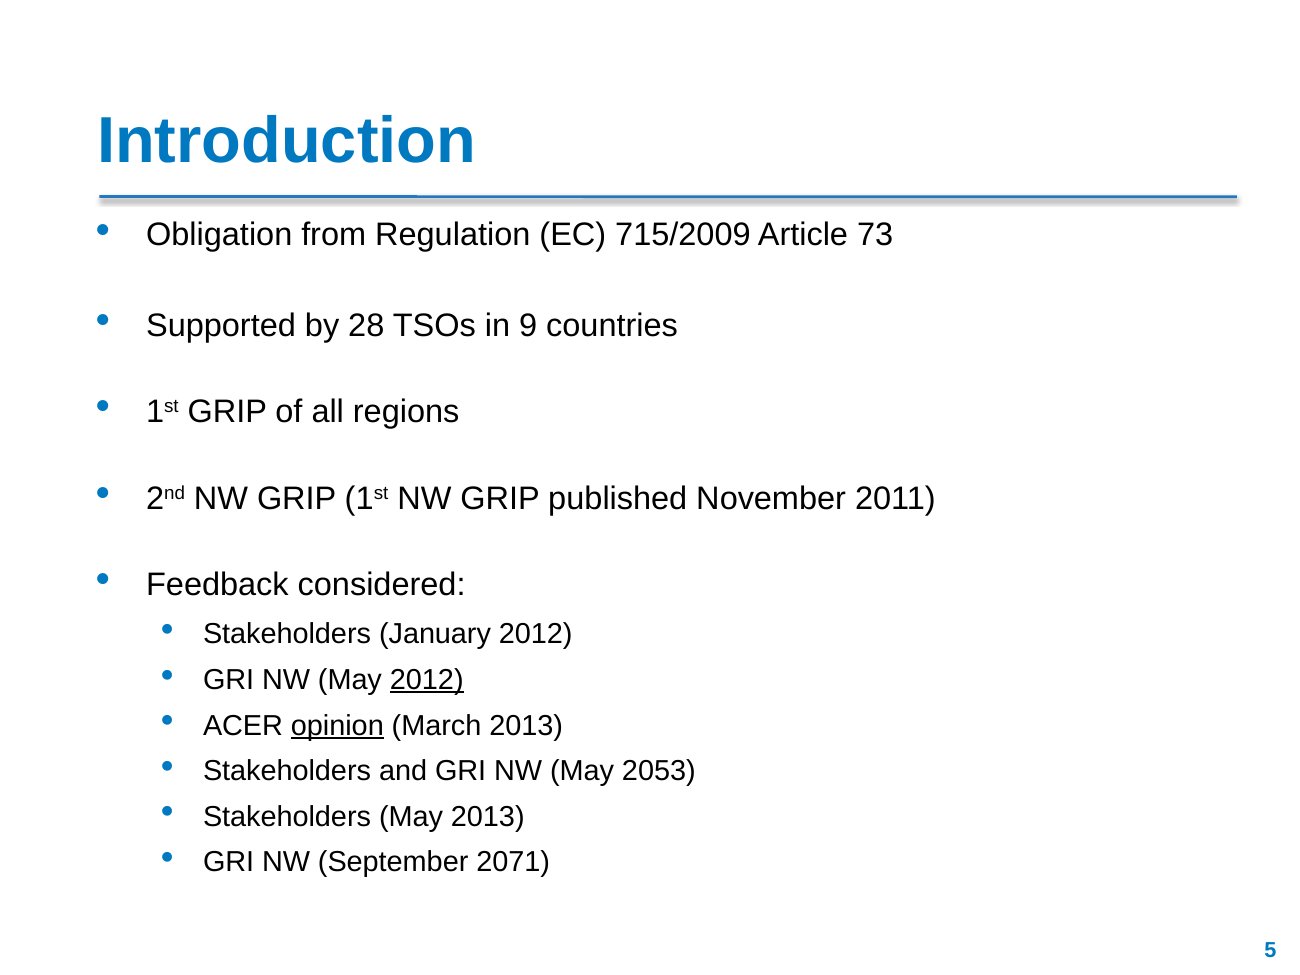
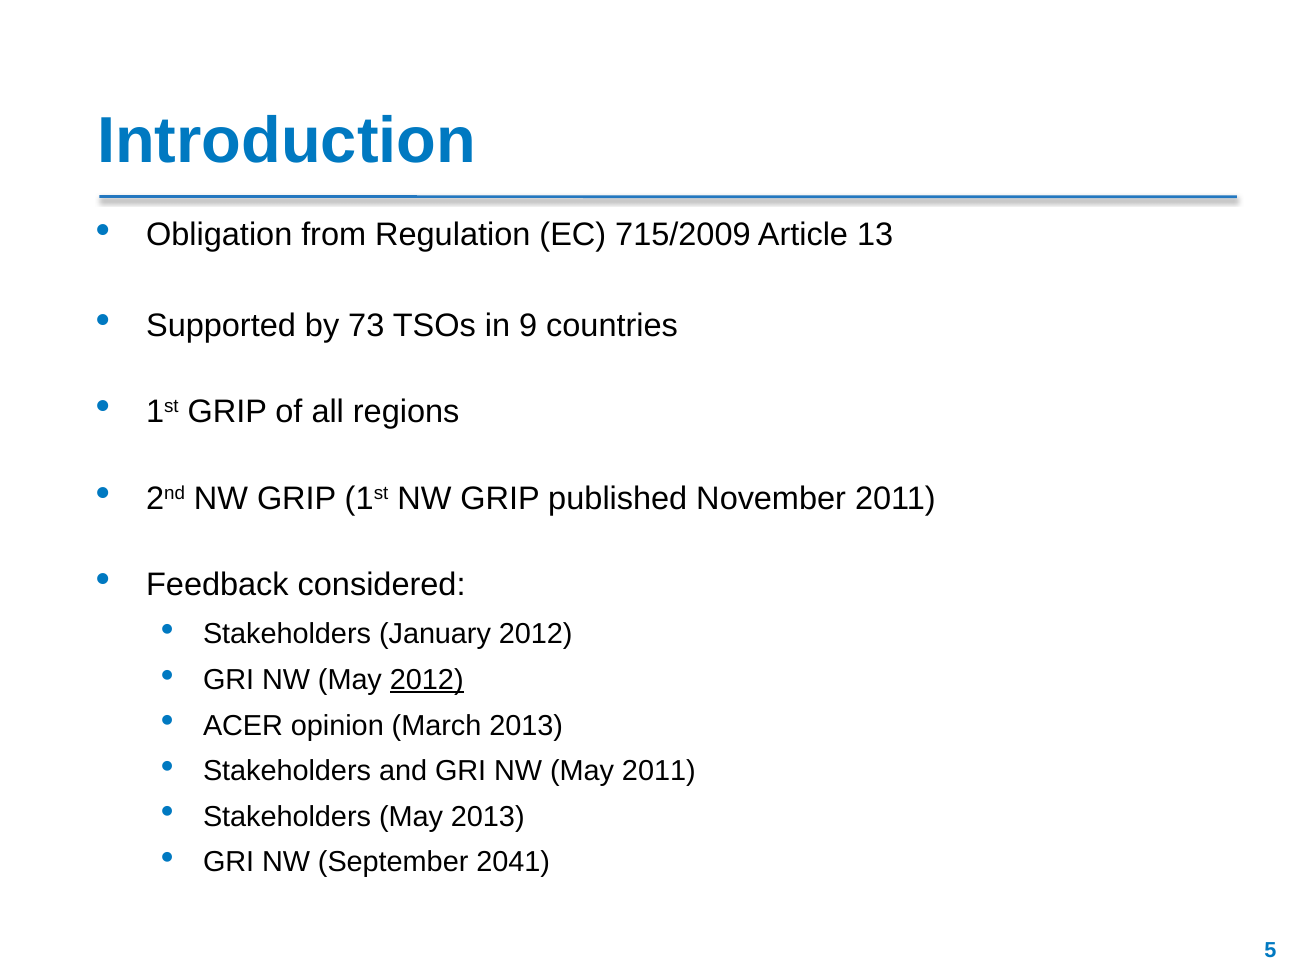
73: 73 -> 13
28: 28 -> 73
opinion underline: present -> none
May 2053: 2053 -> 2011
2071: 2071 -> 2041
